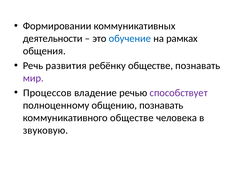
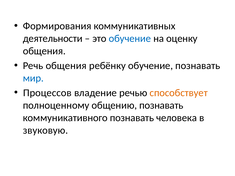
Формировании: Формировании -> Формирования
рамках: рамках -> оценку
Речь развития: развития -> общения
ребёнку обществе: обществе -> обучение
мир colour: purple -> blue
способствует colour: purple -> orange
коммуникативного обществе: обществе -> познавать
